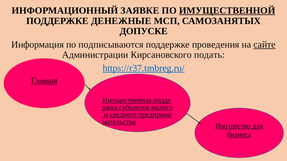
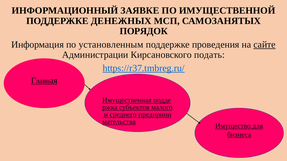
ИМУЩЕСТВЕННОЙ underline: present -> none
ДЕНЕЖНЫЕ: ДЕНЕЖНЫЕ -> ДЕНЕЖНЫХ
ДОПУСКЕ: ДОПУСКЕ -> ПОРЯДОК
подписываются: подписываются -> установленным
